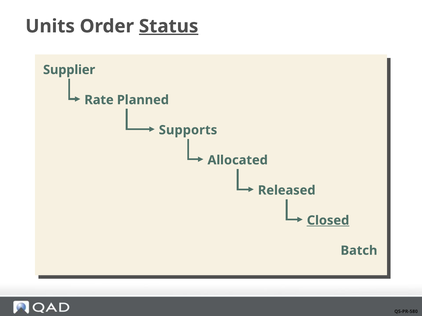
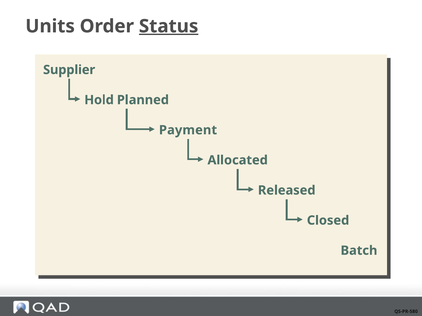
Rate: Rate -> Hold
Supports: Supports -> Payment
Closed underline: present -> none
